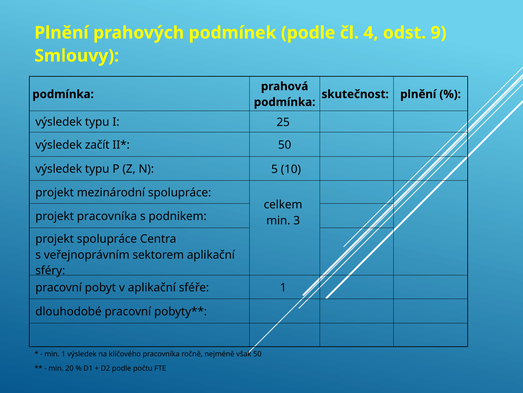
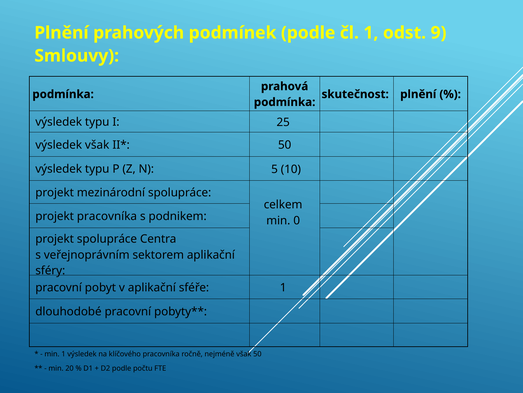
čl 4: 4 -> 1
výsledek začít: začít -> však
3: 3 -> 0
